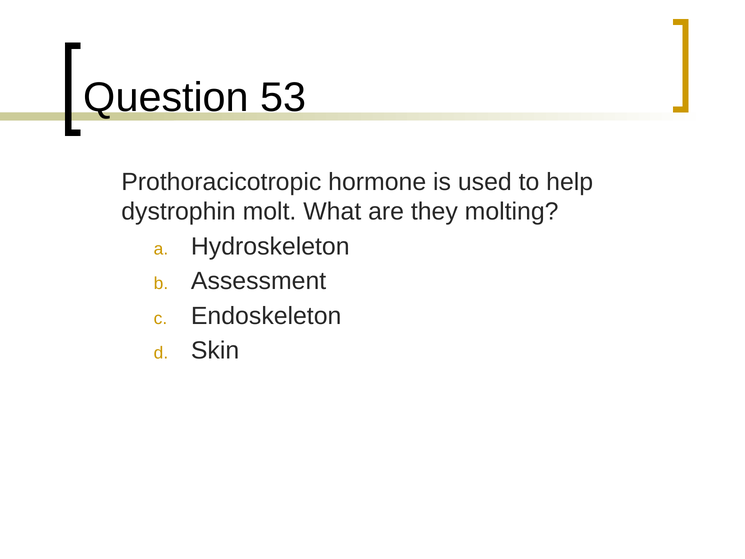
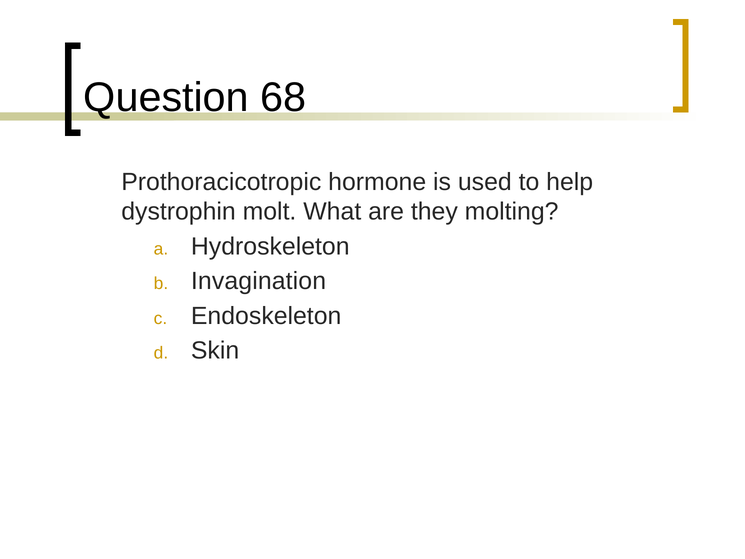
53: 53 -> 68
Assessment: Assessment -> Invagination
